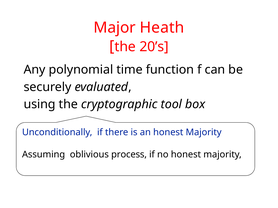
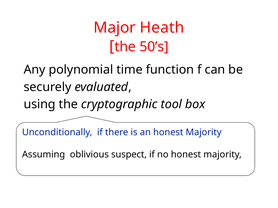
20’s: 20’s -> 50’s
process: process -> suspect
